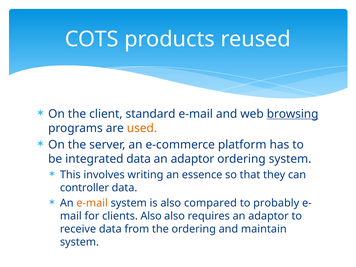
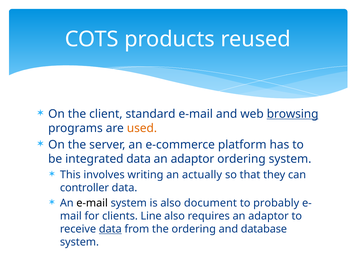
essence: essence -> actually
e-mail at (92, 203) colour: orange -> black
compared: compared -> document
clients Also: Also -> Line
data at (110, 229) underline: none -> present
maintain: maintain -> database
